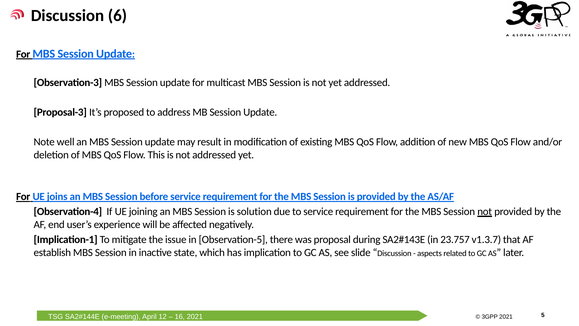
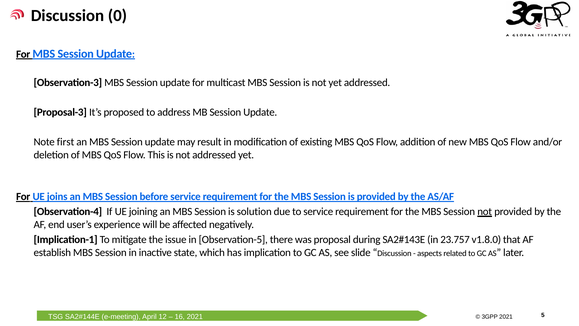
6: 6 -> 0
well: well -> first
v1.3.7: v1.3.7 -> v1.8.0
